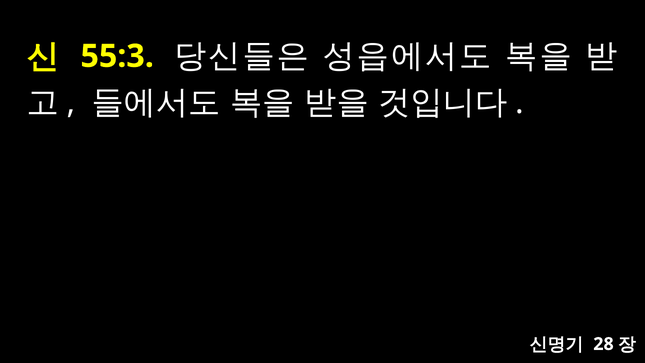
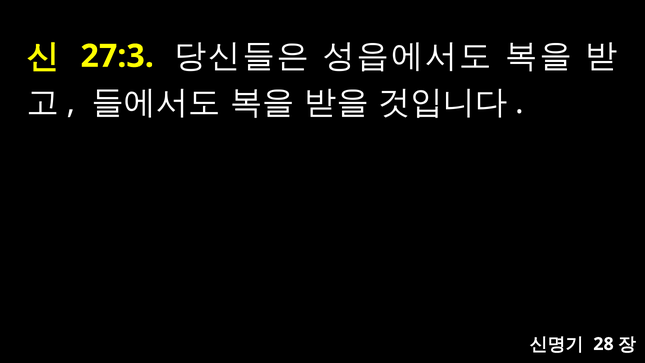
55:3: 55:3 -> 27:3
